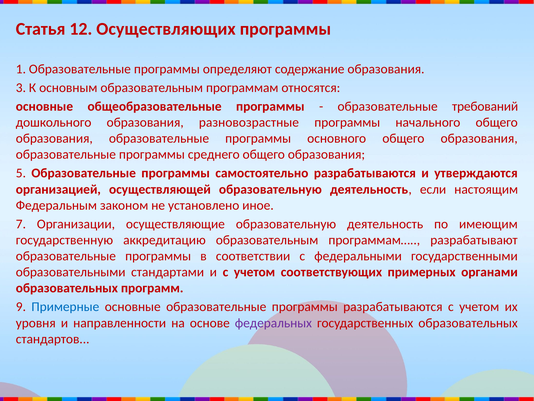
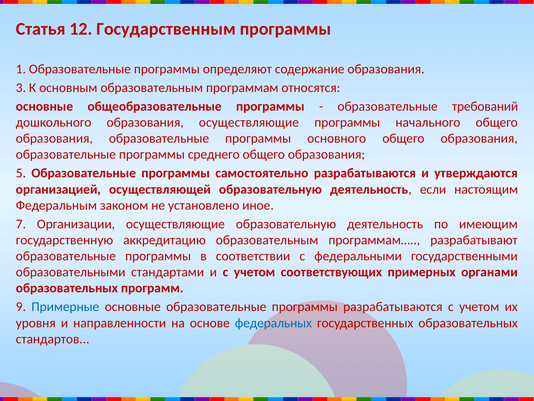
Осуществляющих: Осуществляющих -> Государственным
образования разновозрастные: разновозрастные -> осуществляющие
федеральных colour: purple -> blue
